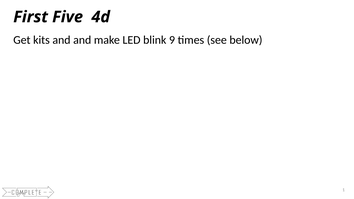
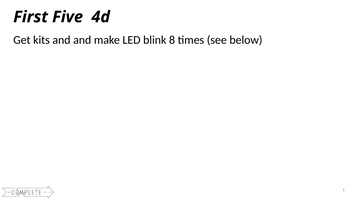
9: 9 -> 8
